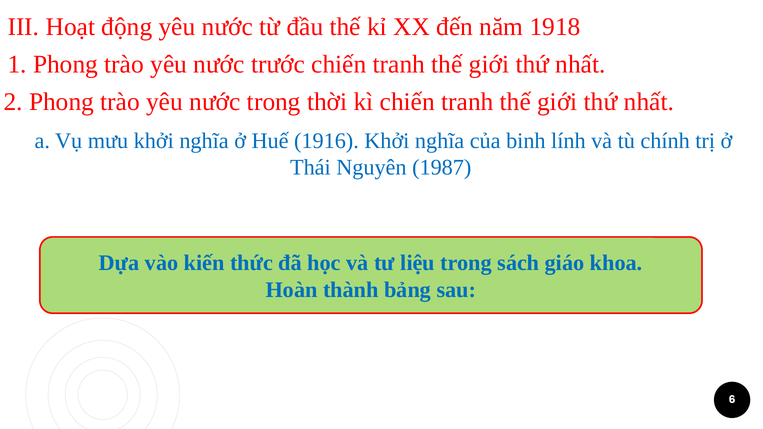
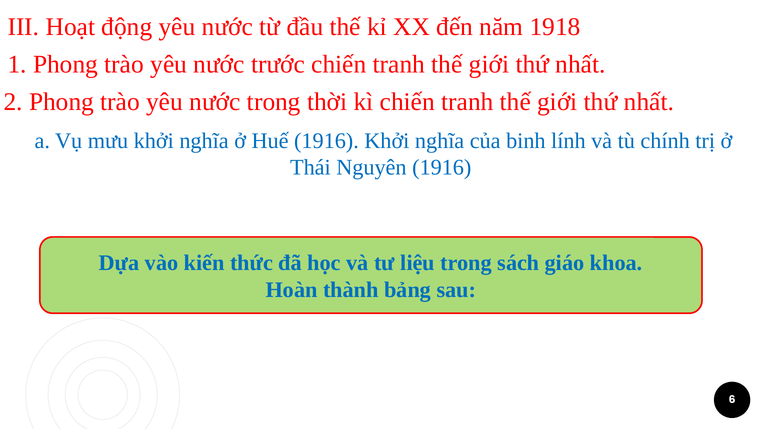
Nguyên 1987: 1987 -> 1916
